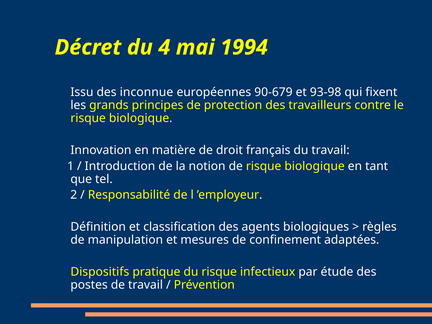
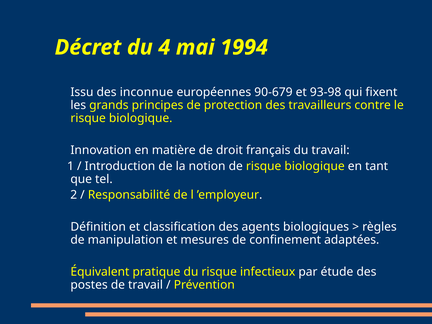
Dispositifs: Dispositifs -> Équivalent
